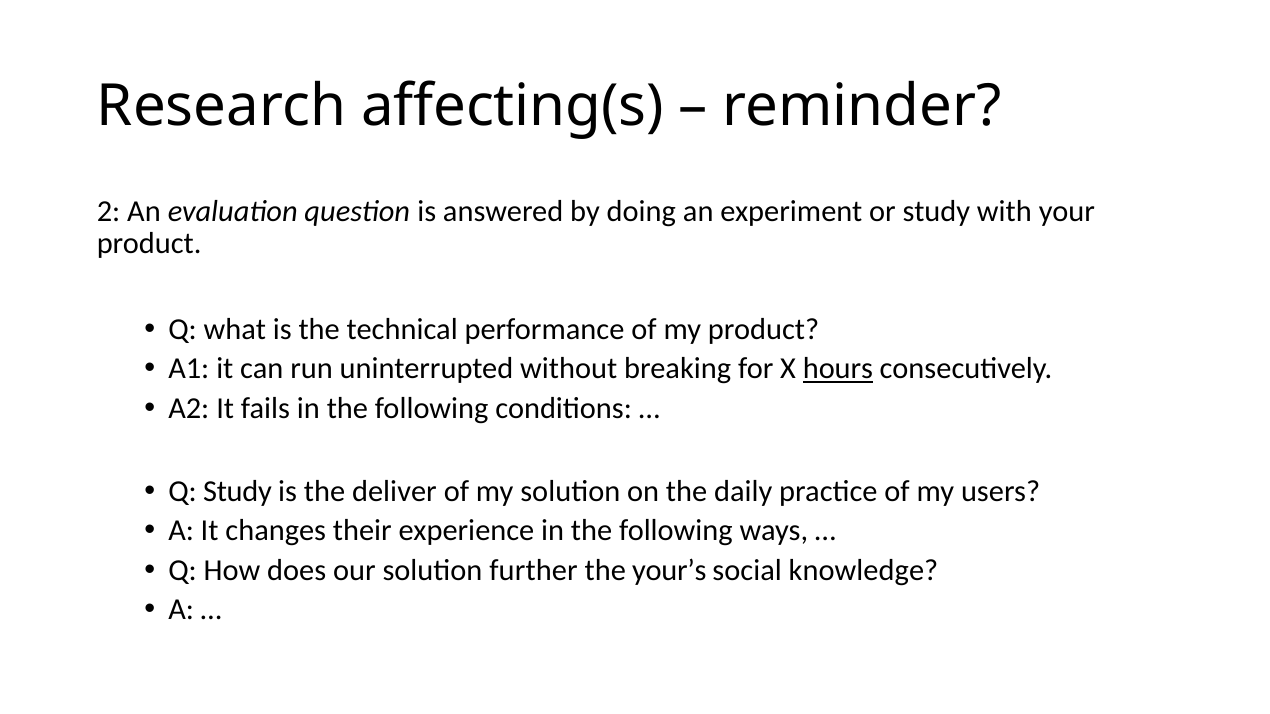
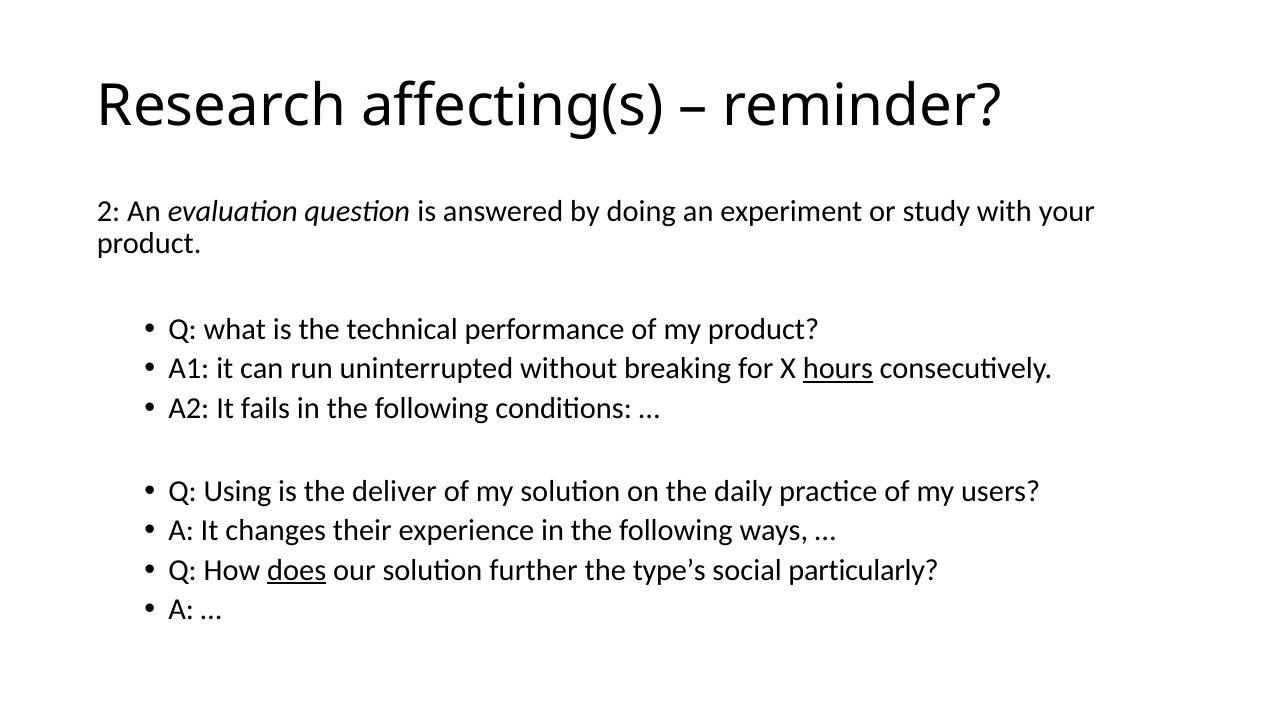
Q Study: Study -> Using
does underline: none -> present
your’s: your’s -> type’s
knowledge: knowledge -> particularly
